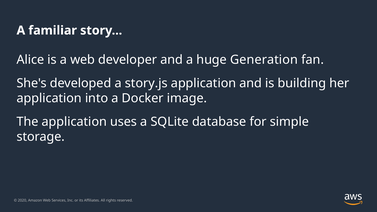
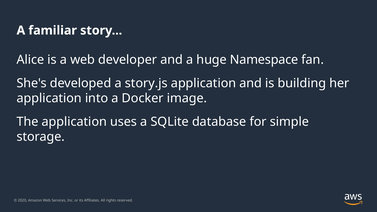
Generation: Generation -> Namespace
